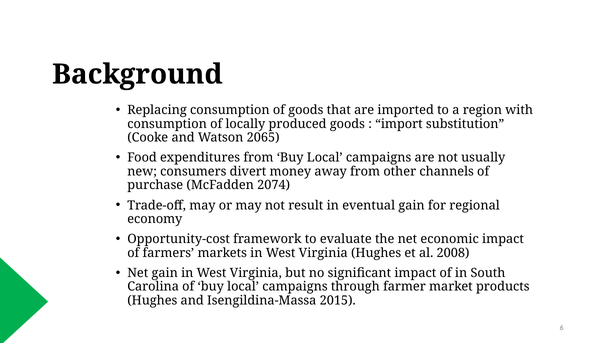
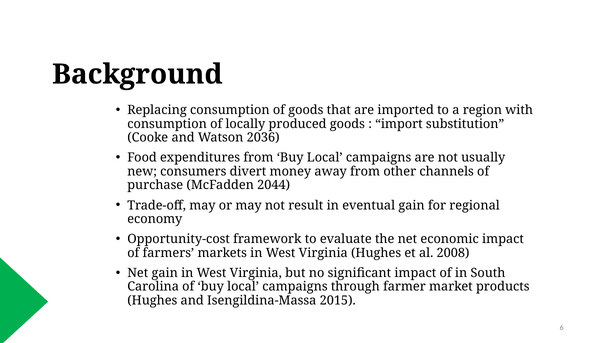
2065: 2065 -> 2036
2074: 2074 -> 2044
